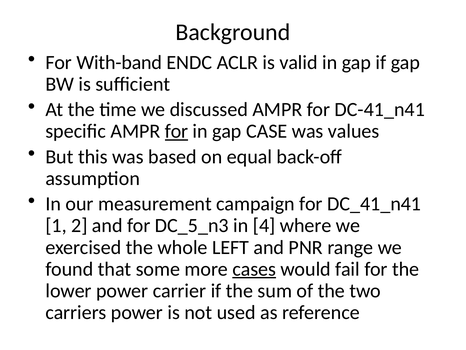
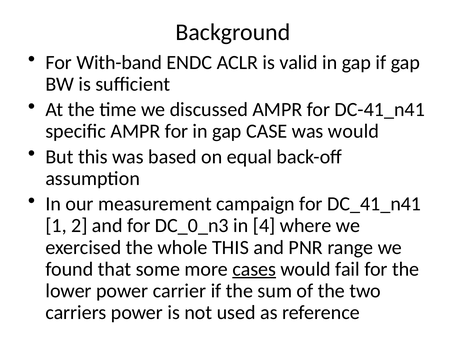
for at (177, 131) underline: present -> none
was values: values -> would
DC_5_n3: DC_5_n3 -> DC_0_n3
whole LEFT: LEFT -> THIS
